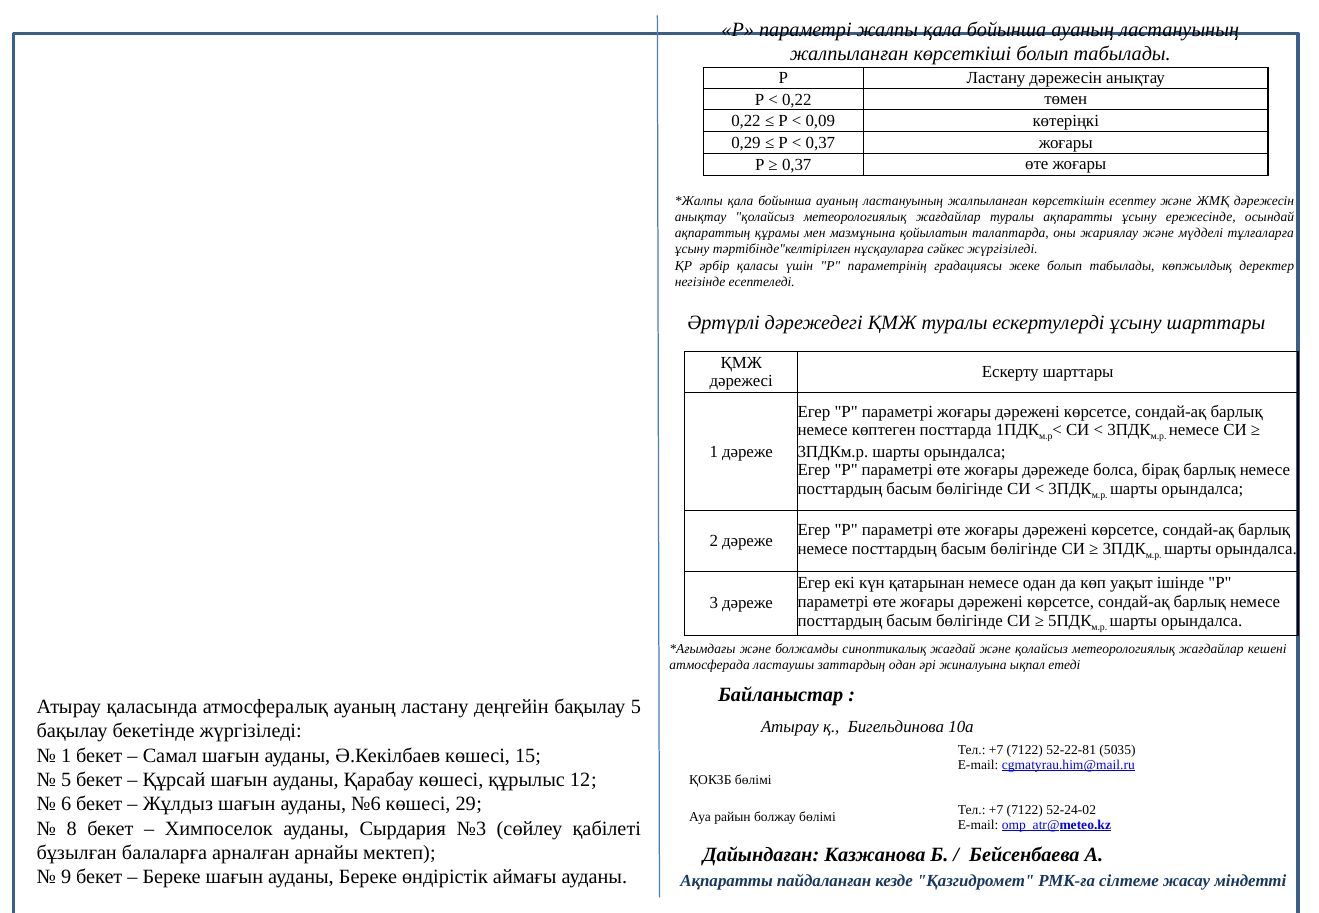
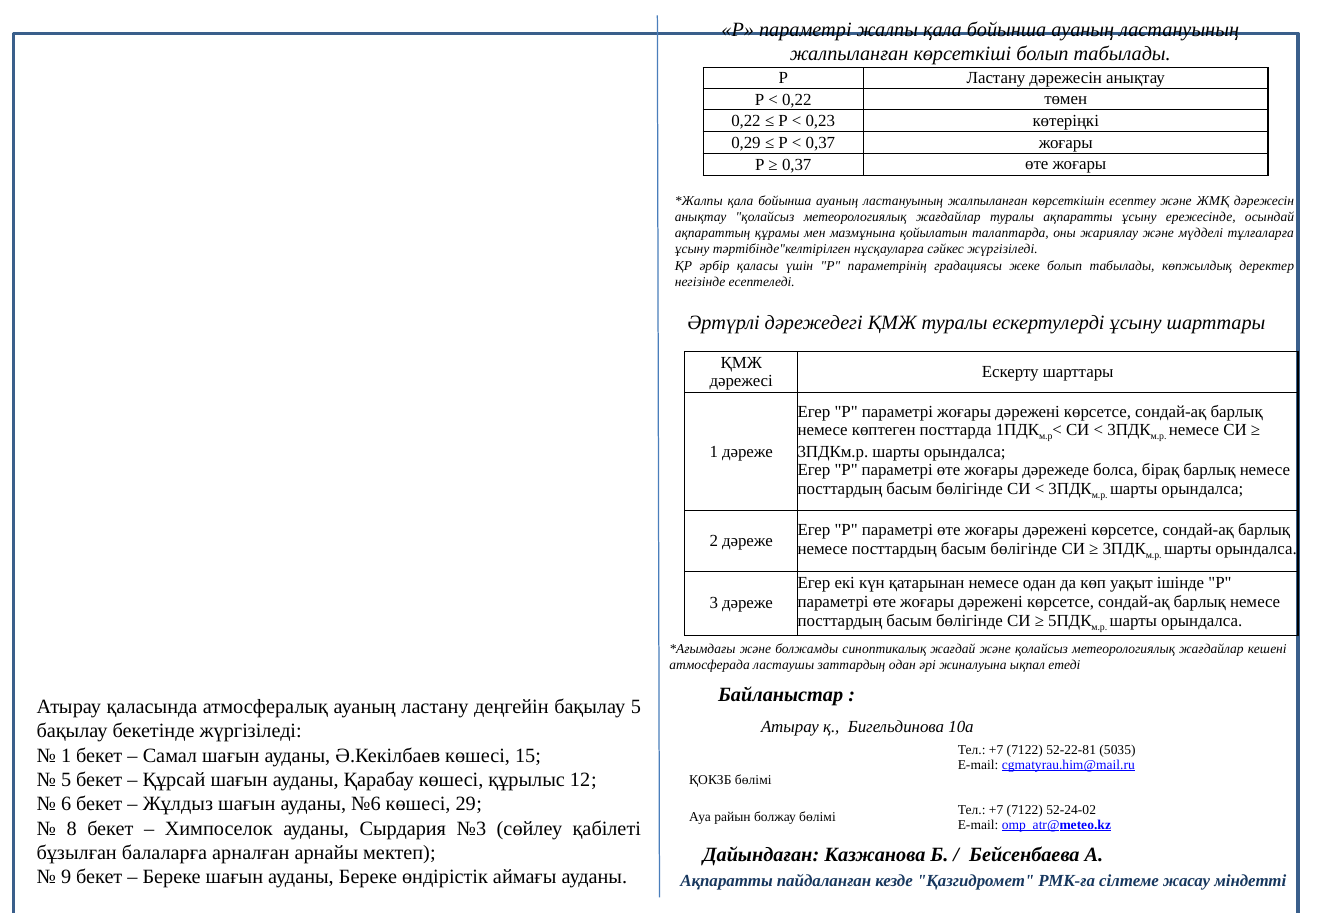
0,09: 0,09 -> 0,23
